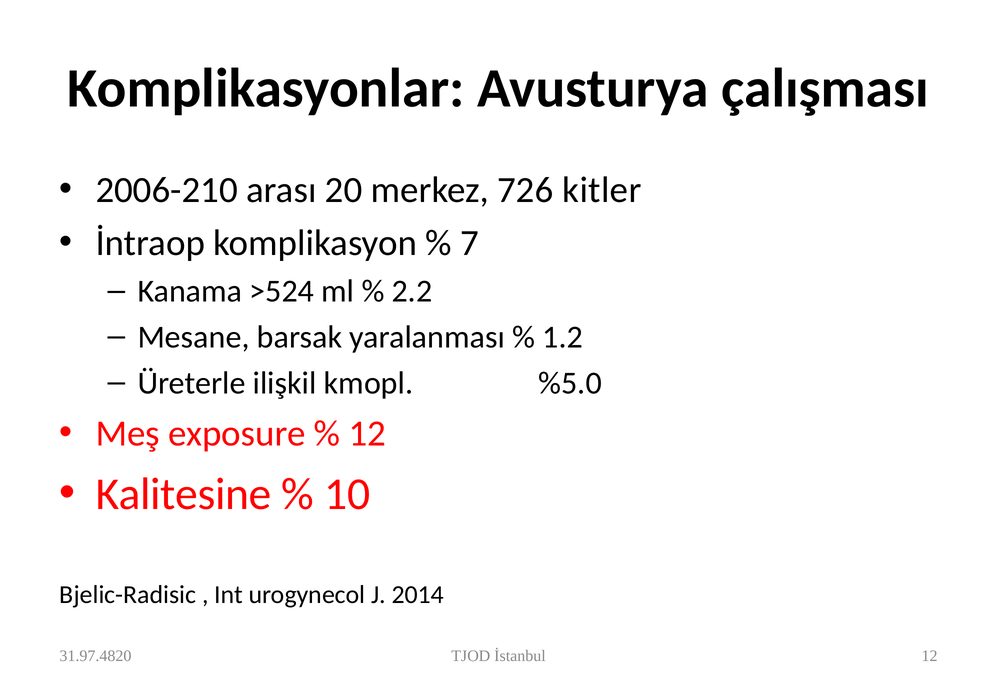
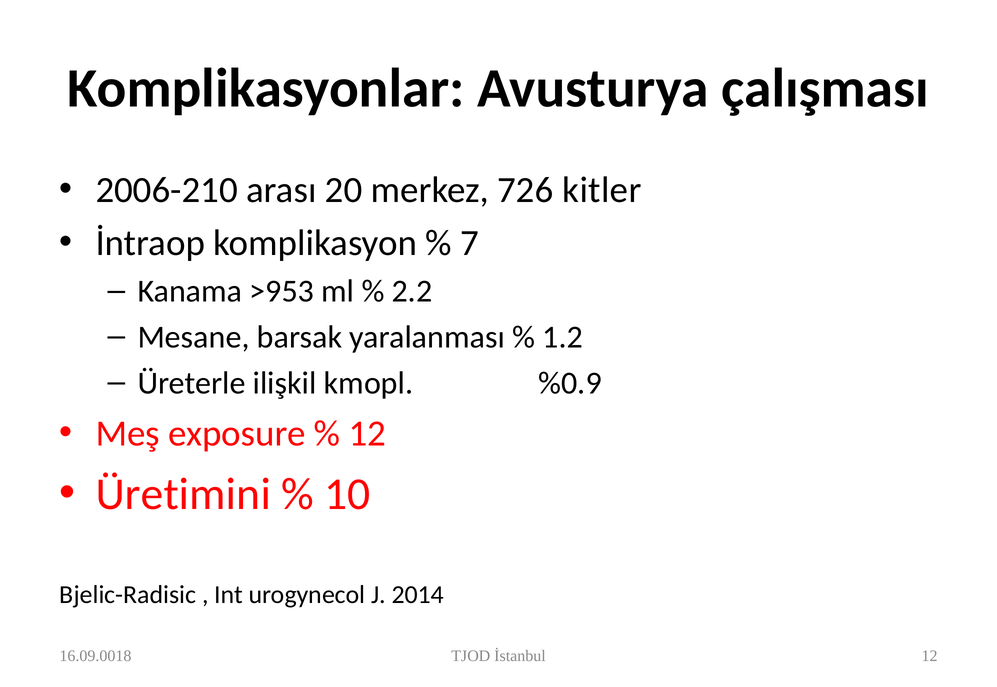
>524: >524 -> >953
%5.0: %5.0 -> %0.9
Kalitesine: Kalitesine -> Üretimini
31.97.4820: 31.97.4820 -> 16.09.0018
